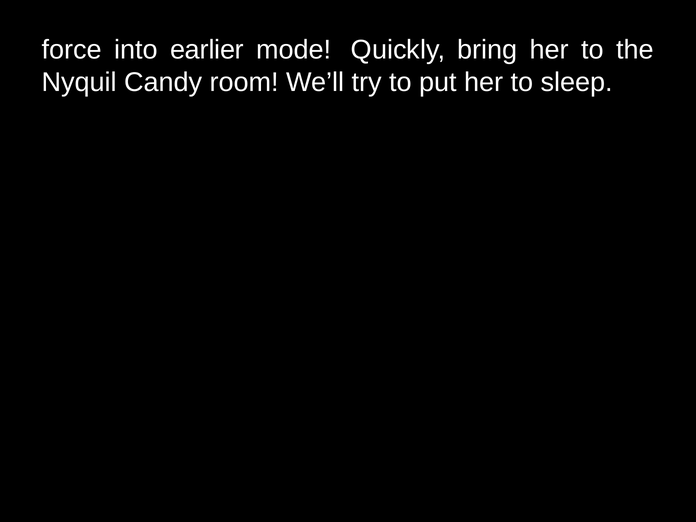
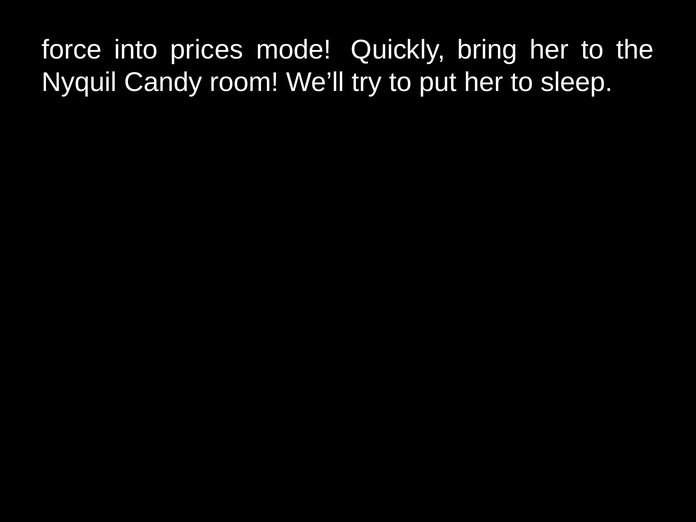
earlier: earlier -> prices
